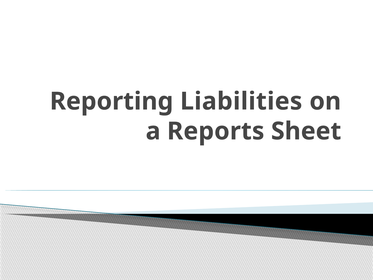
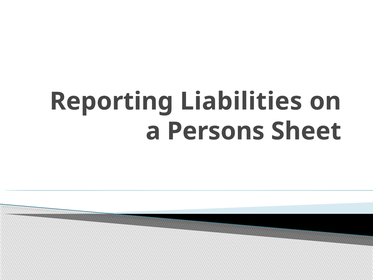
Reports: Reports -> Persons
